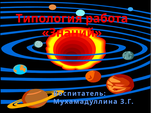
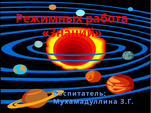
Типология: Типология -> Режимных
